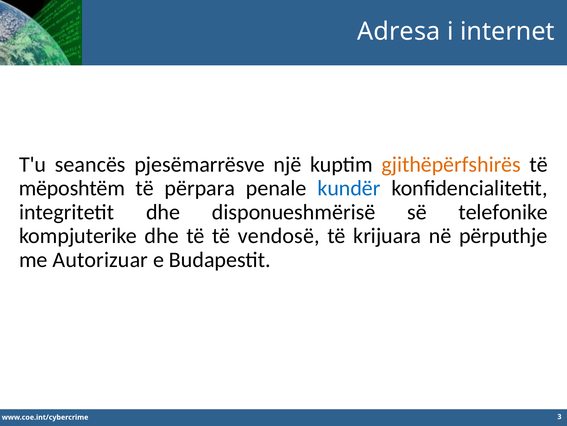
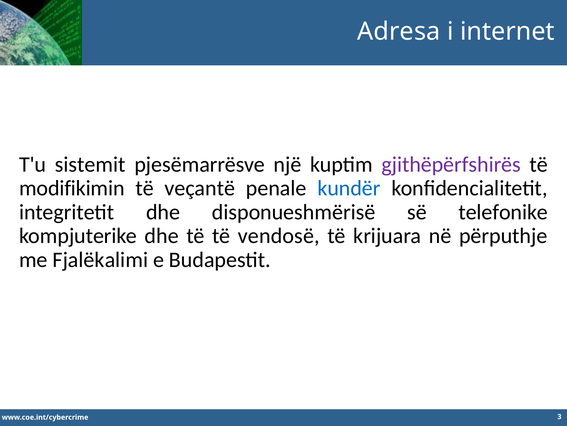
seancës: seancës -> sistemit
gjithëpërfshirës colour: orange -> purple
mëposhtëm: mëposhtëm -> modifikimin
përpara: përpara -> veçantë
Autorizuar: Autorizuar -> Fjalëkalimi
